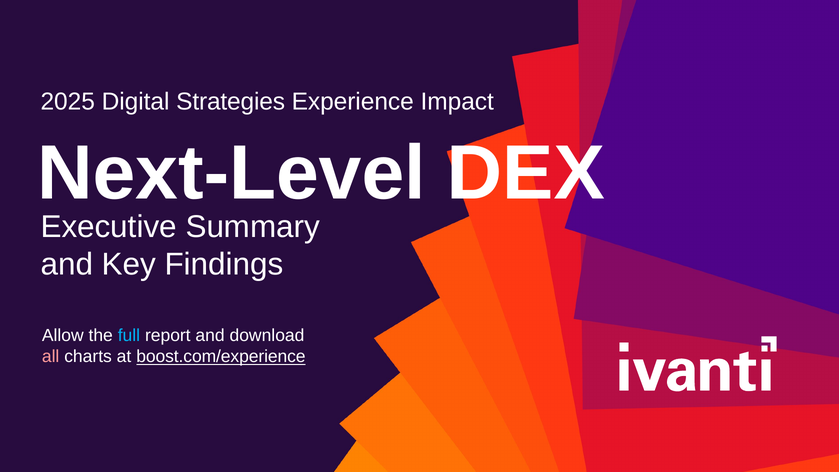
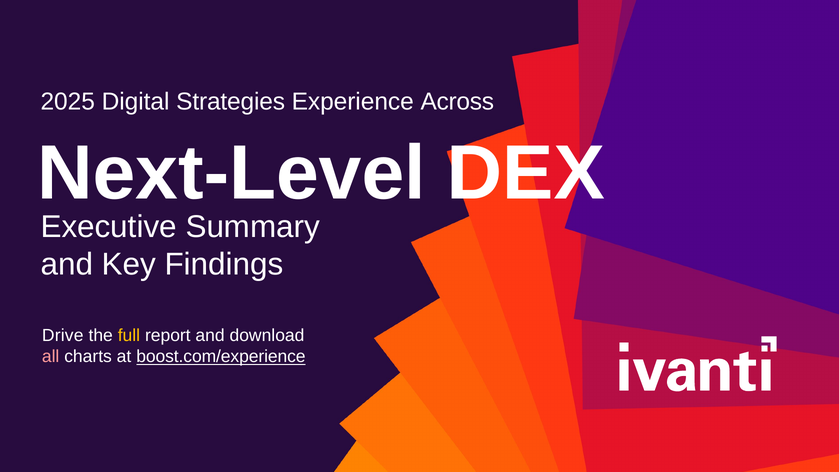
Impact: Impact -> Across
Allow: Allow -> Drive
full colour: light blue -> yellow
